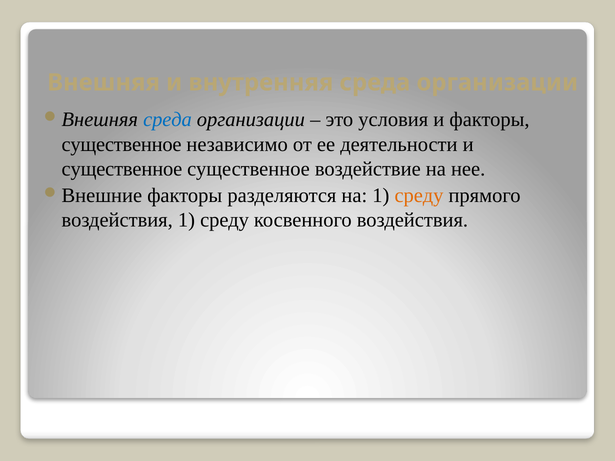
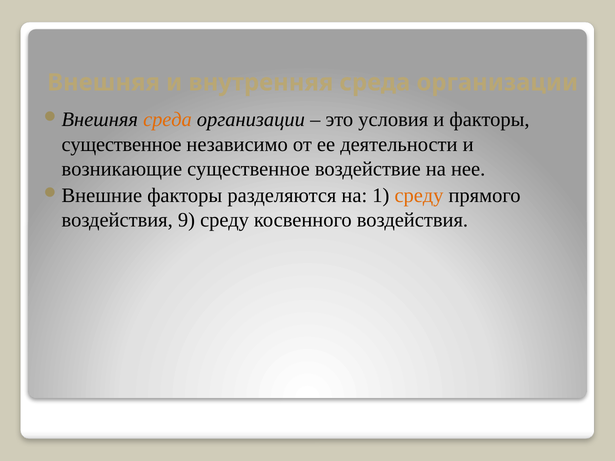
среда at (167, 120) colour: blue -> orange
существенное at (122, 169): существенное -> возникающие
воздействия 1: 1 -> 9
